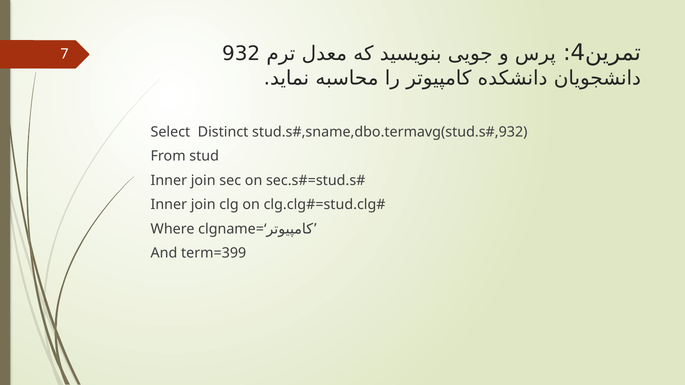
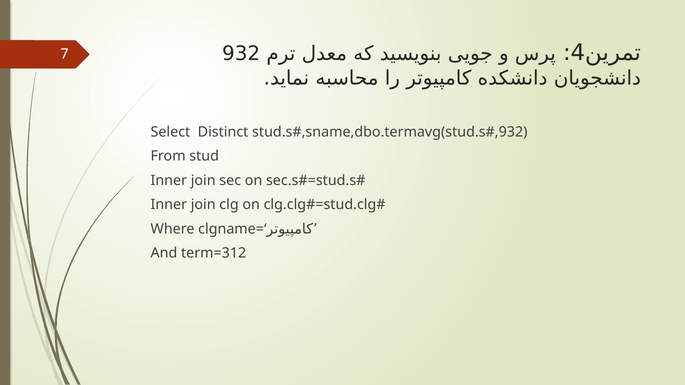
term=399: term=399 -> term=312
